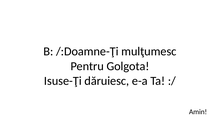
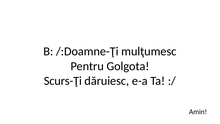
Isuse-Ţi: Isuse-Ţi -> Scurs-Ţi
